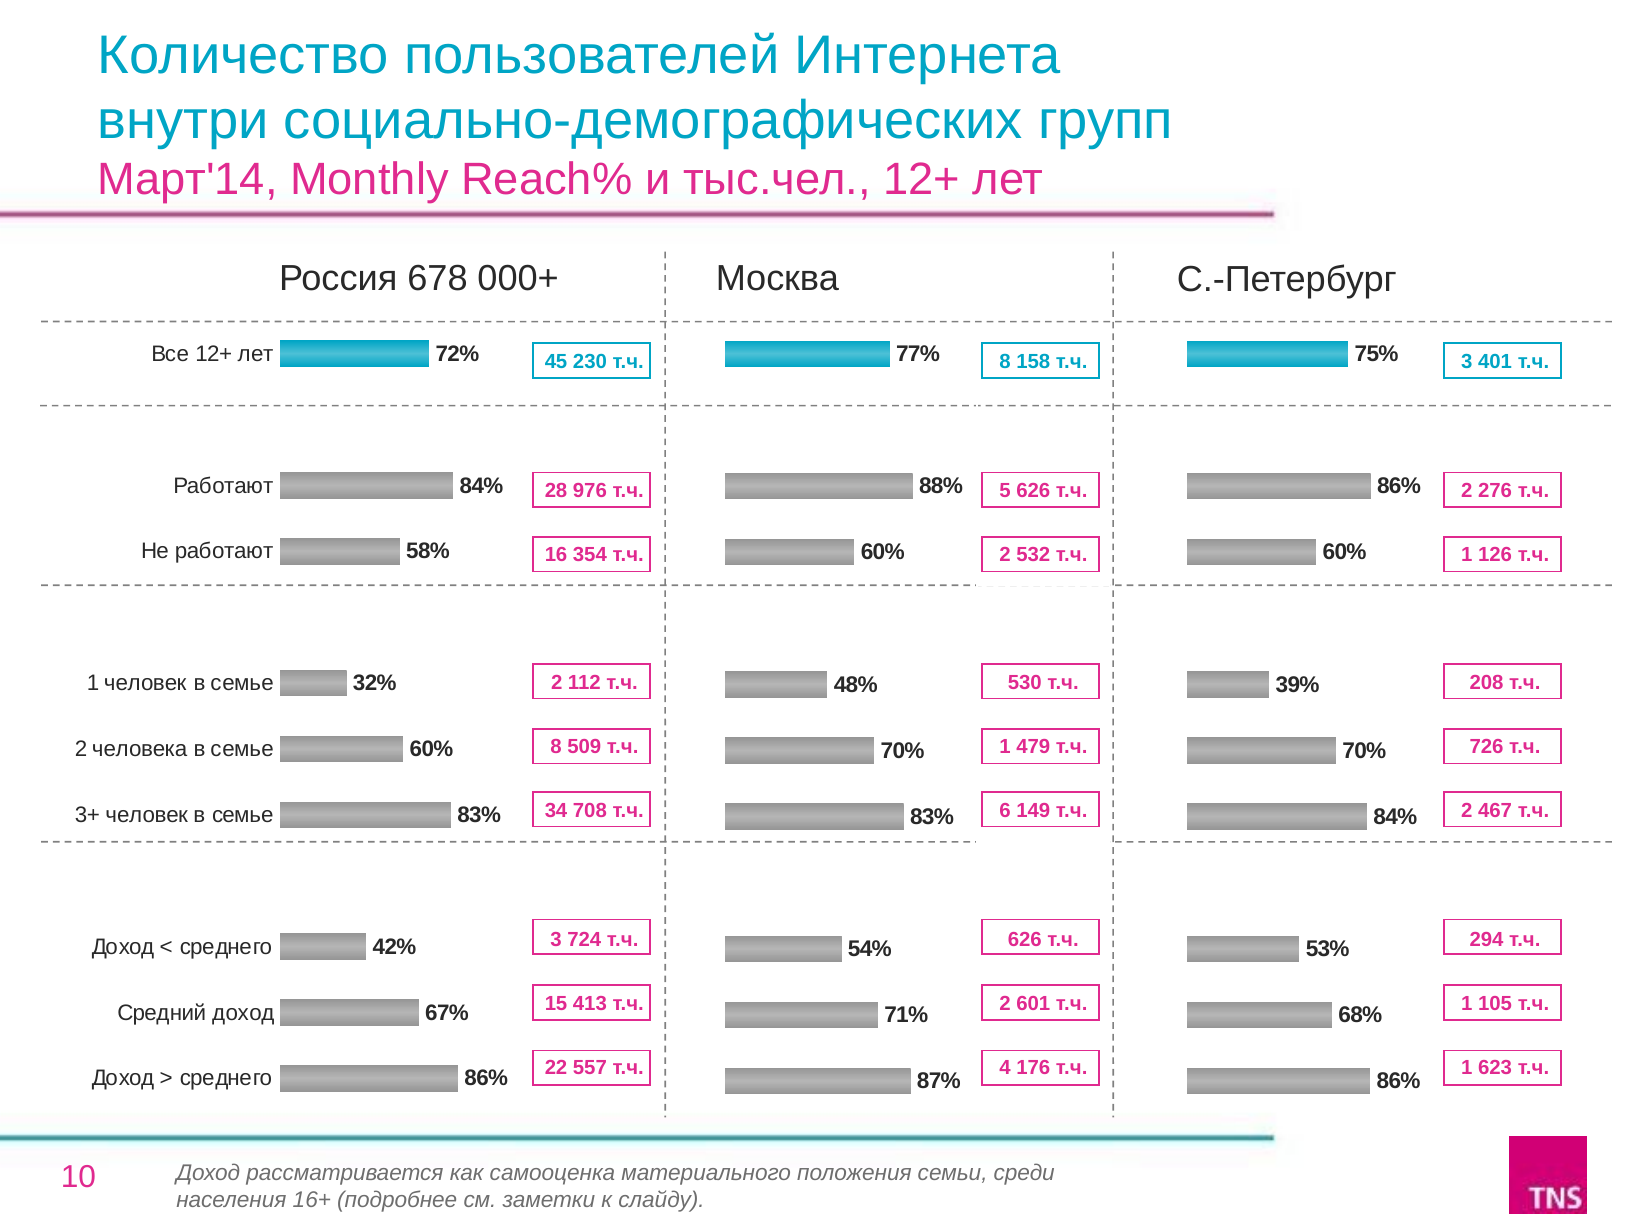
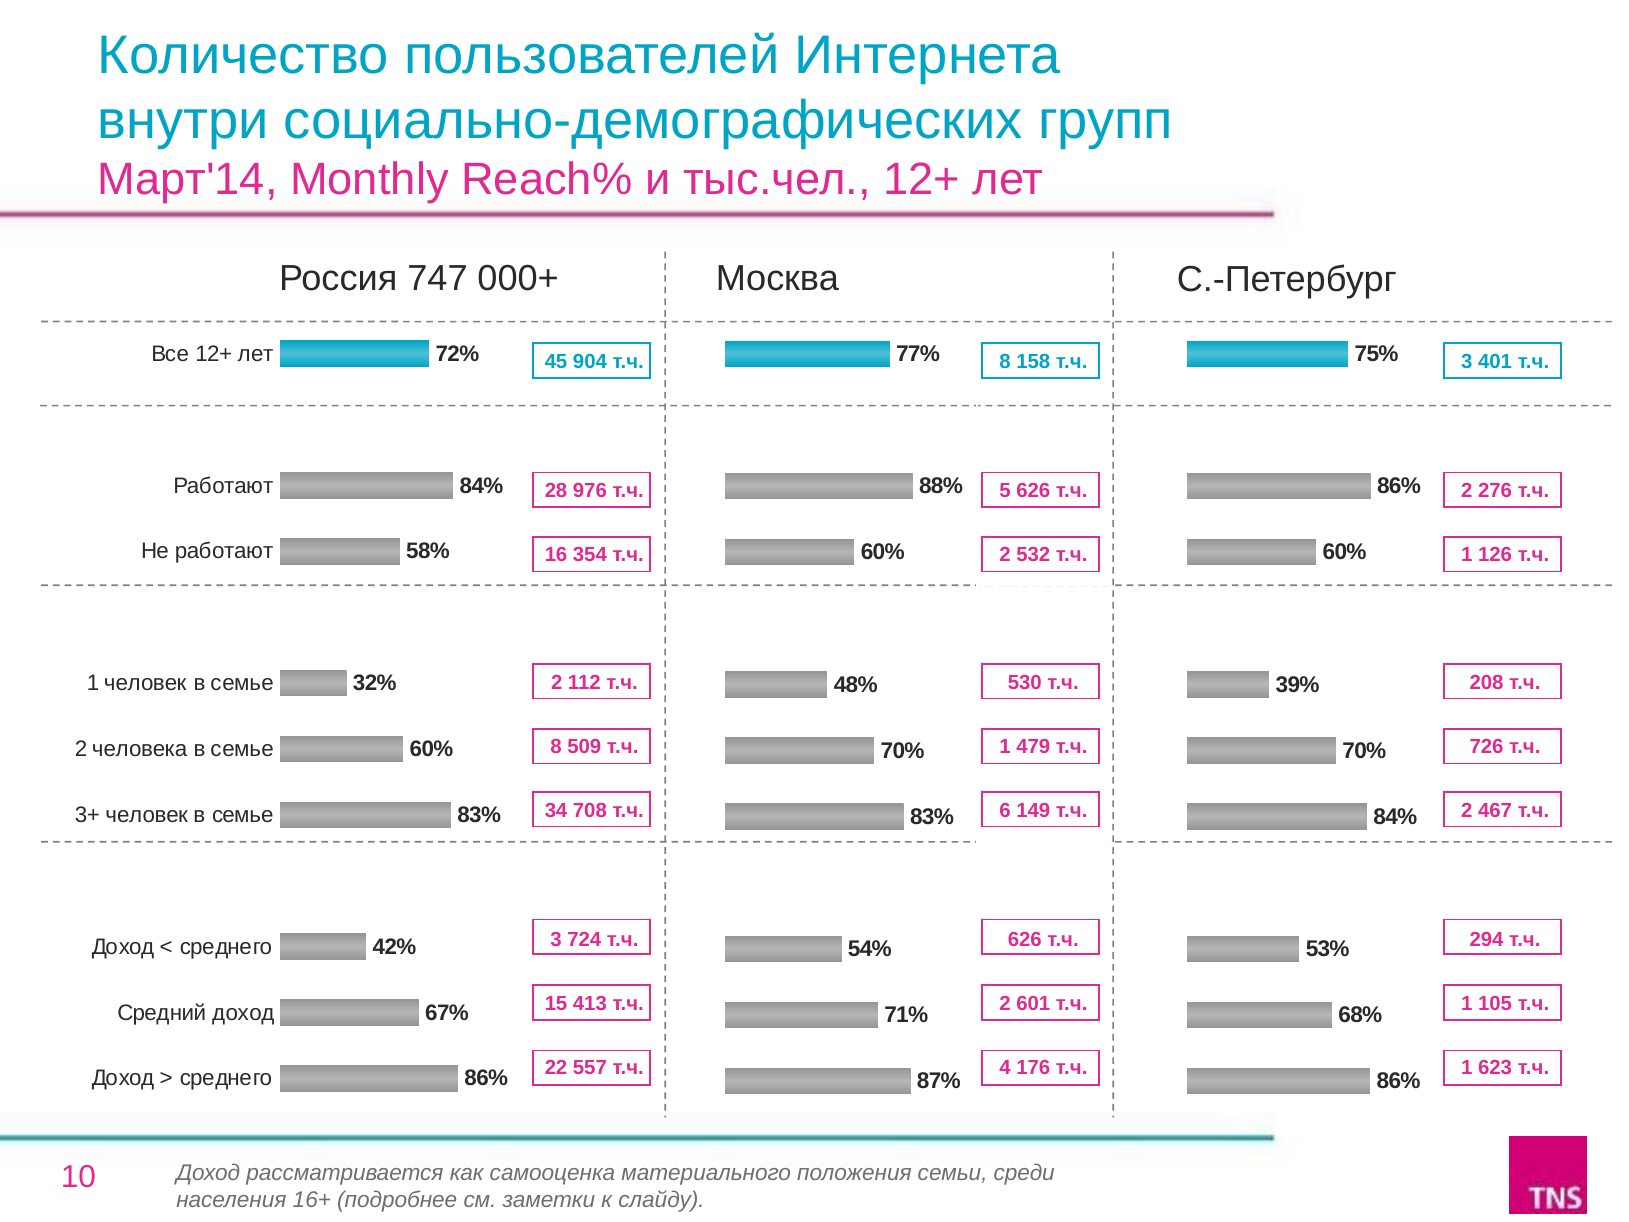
678: 678 -> 747
230: 230 -> 904
